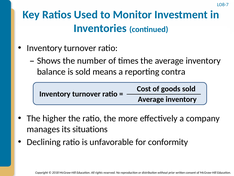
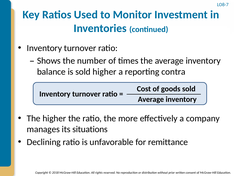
sold means: means -> higher
conformity: conformity -> remittance
